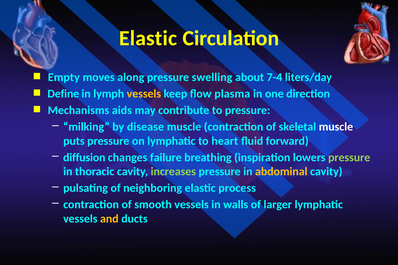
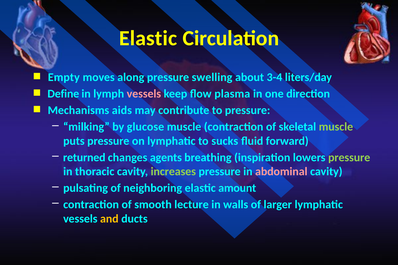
7-4: 7-4 -> 3-4
vessels at (144, 94) colour: yellow -> pink
disease: disease -> glucose
muscle at (336, 127) colour: white -> light green
heart: heart -> sucks
diffusion: diffusion -> returned
failure: failure -> agents
abdominal colour: yellow -> pink
process: process -> amount
smooth vessels: vessels -> lecture
